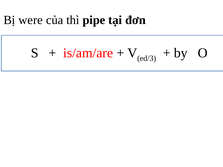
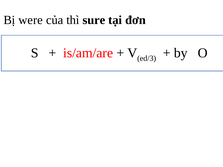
pipe: pipe -> sure
